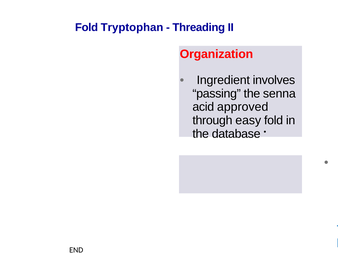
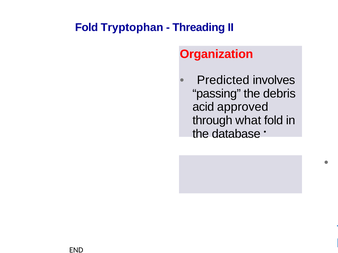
Ingredient: Ingredient -> Predicted
senna: senna -> debris
easy: easy -> what
